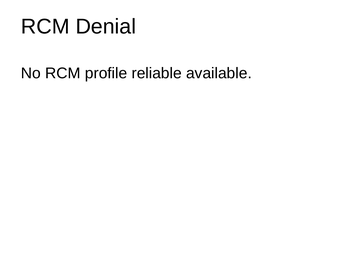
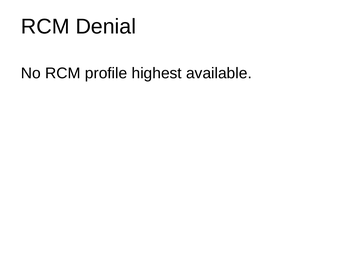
reliable: reliable -> highest
